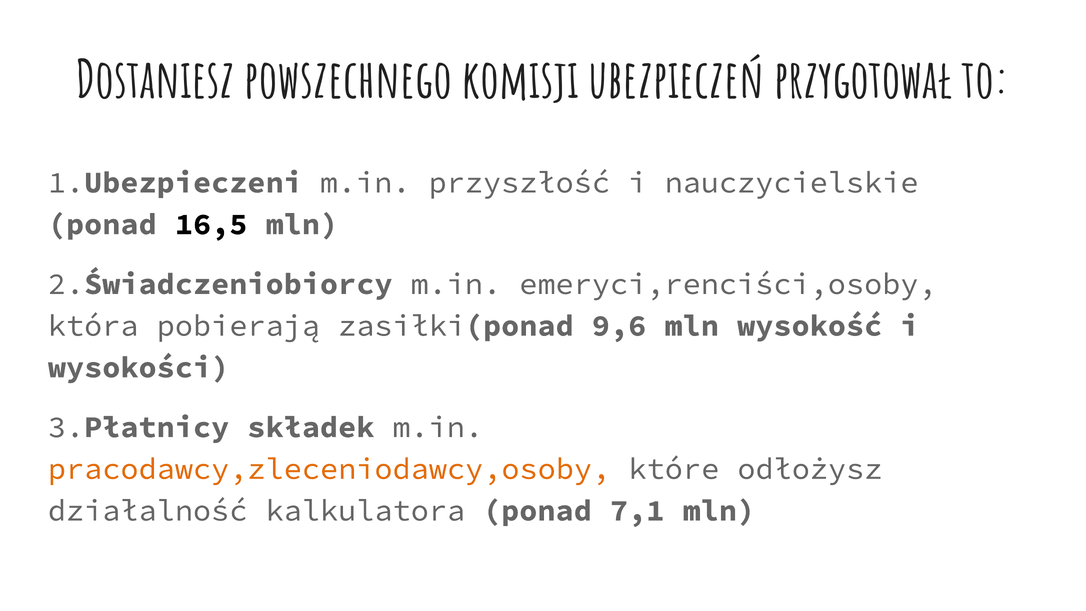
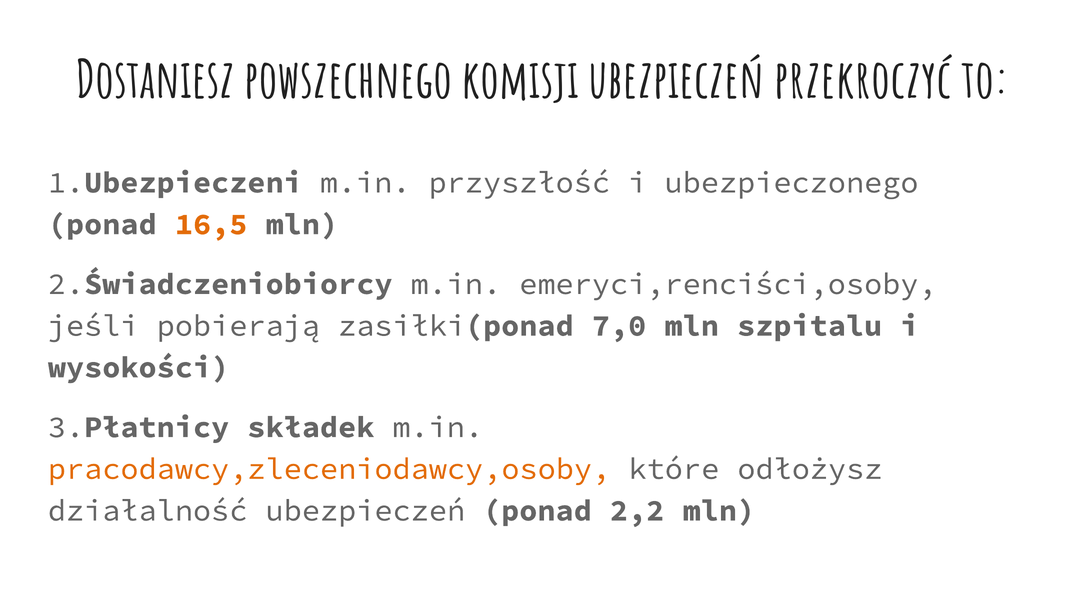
przygotował: przygotował -> przekroczyć
nauczycielskie: nauczycielskie -> ubezpieczonego
16,5 colour: black -> orange
która: która -> jeśli
9,6: 9,6 -> 7,0
wysokość: wysokość -> szpitalu
działalność kalkulatora: kalkulatora -> ubezpieczeń
7,1: 7,1 -> 2,2
